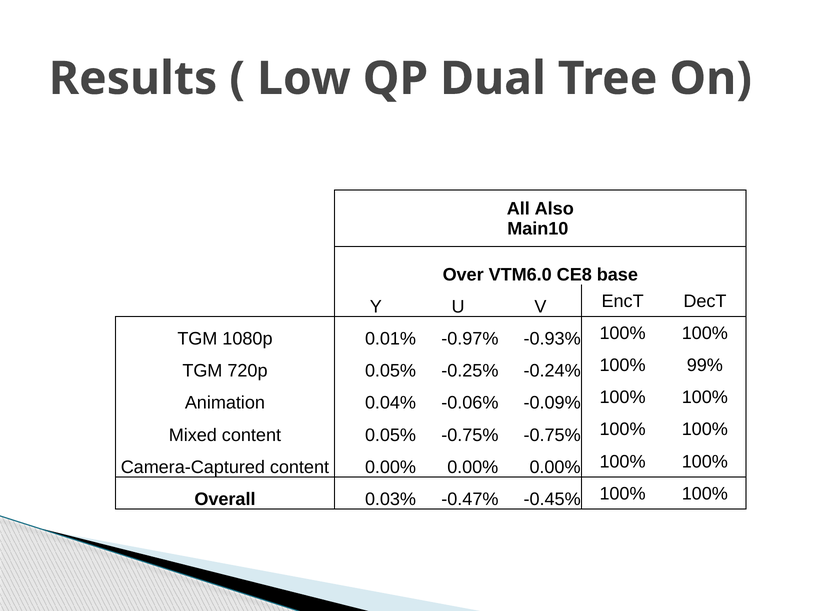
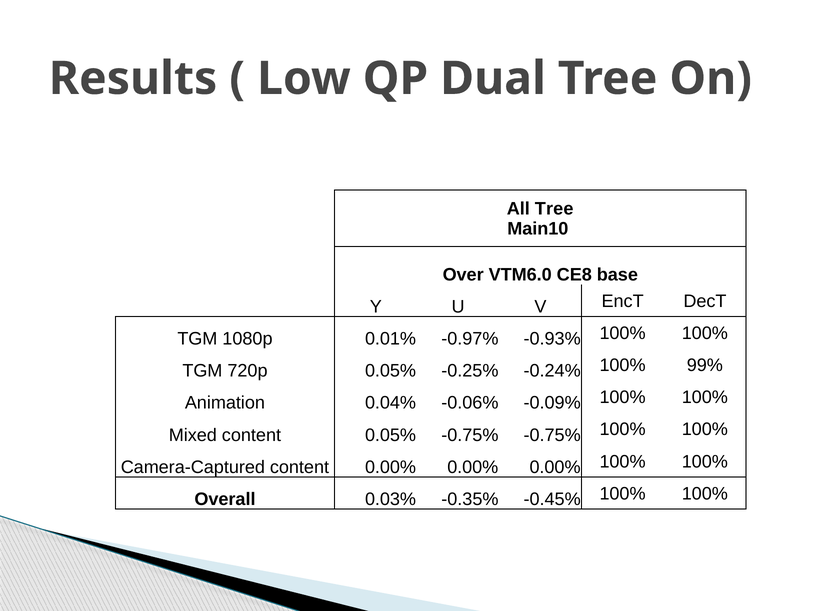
All Also: Also -> Tree
-0.47%: -0.47% -> -0.35%
